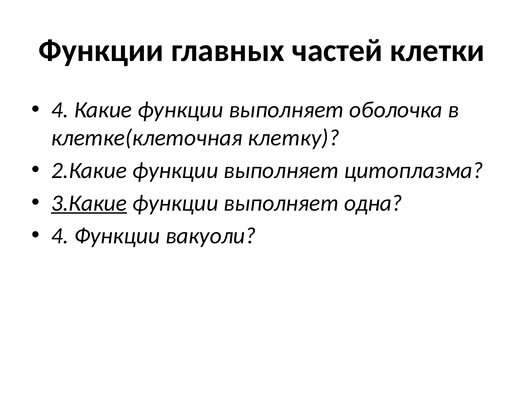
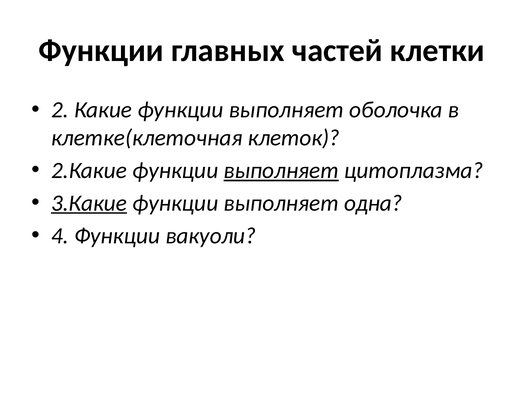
4 at (60, 110): 4 -> 2
клетку: клетку -> клеток
выполняет at (281, 170) underline: none -> present
